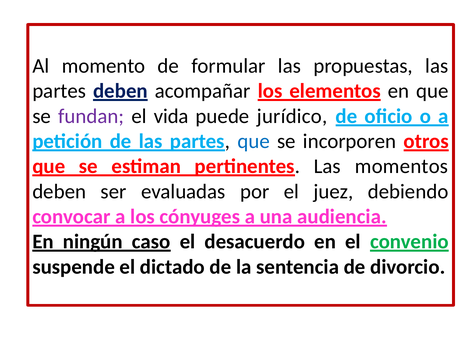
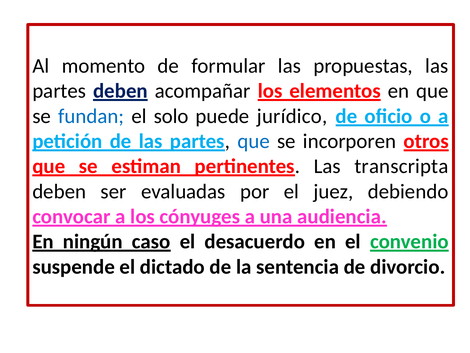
fundan colour: purple -> blue
vida: vida -> solo
momentos: momentos -> transcripta
